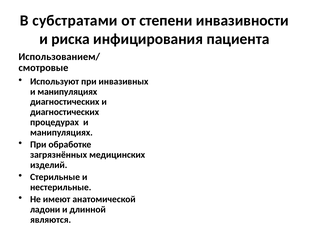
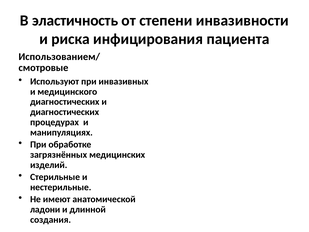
субстратами: субстратами -> эластичность
манипуляциях at (67, 92): манипуляциях -> медицинского
являются: являются -> создания
